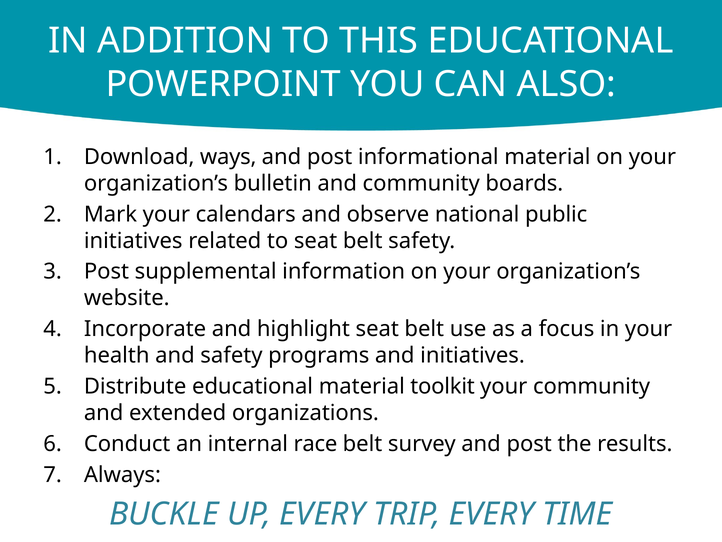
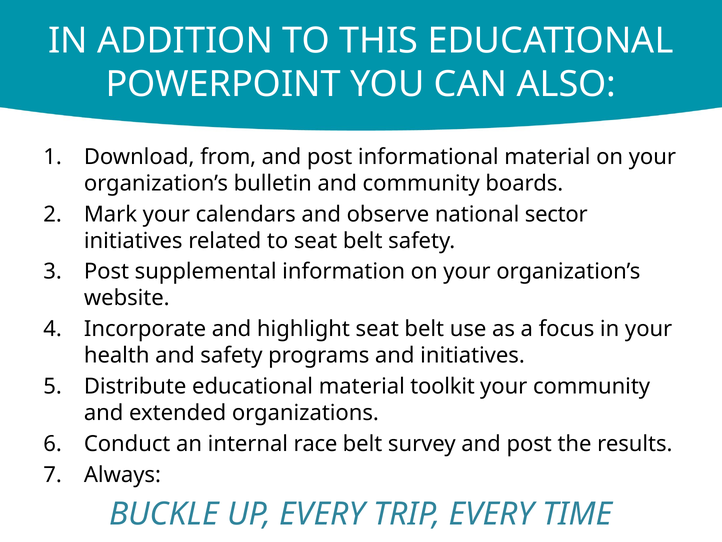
ways: ways -> from
public: public -> sector
